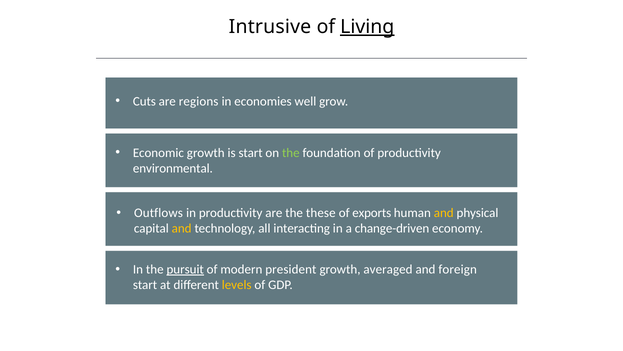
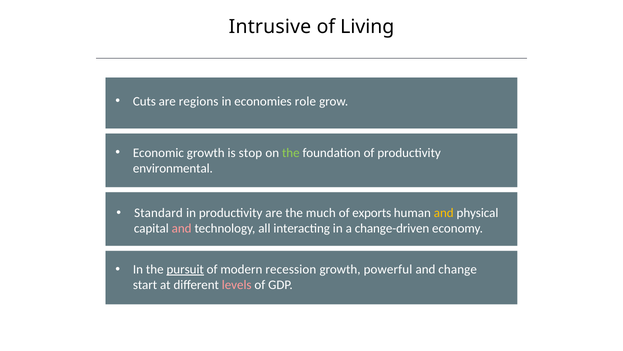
Living underline: present -> none
well: well -> role
is start: start -> stop
Outflows: Outflows -> Standard
these: these -> much
and at (182, 228) colour: yellow -> pink
president: president -> recession
averaged: averaged -> powerful
foreign: foreign -> change
levels colour: yellow -> pink
